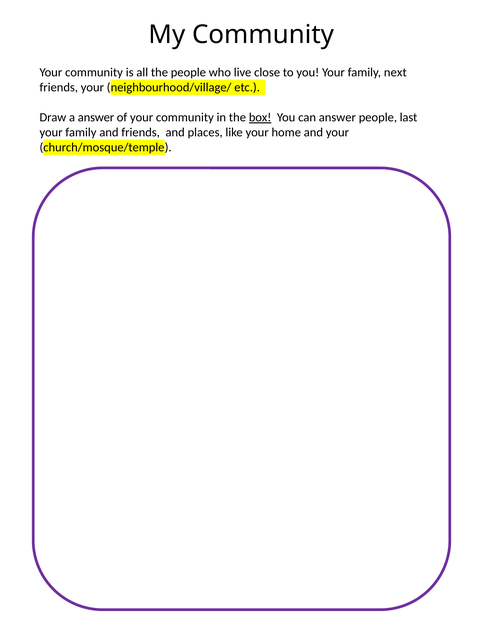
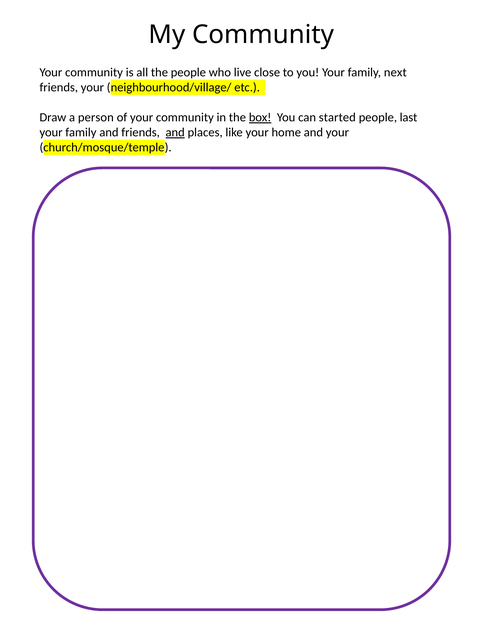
a answer: answer -> person
can answer: answer -> started
and at (175, 132) underline: none -> present
